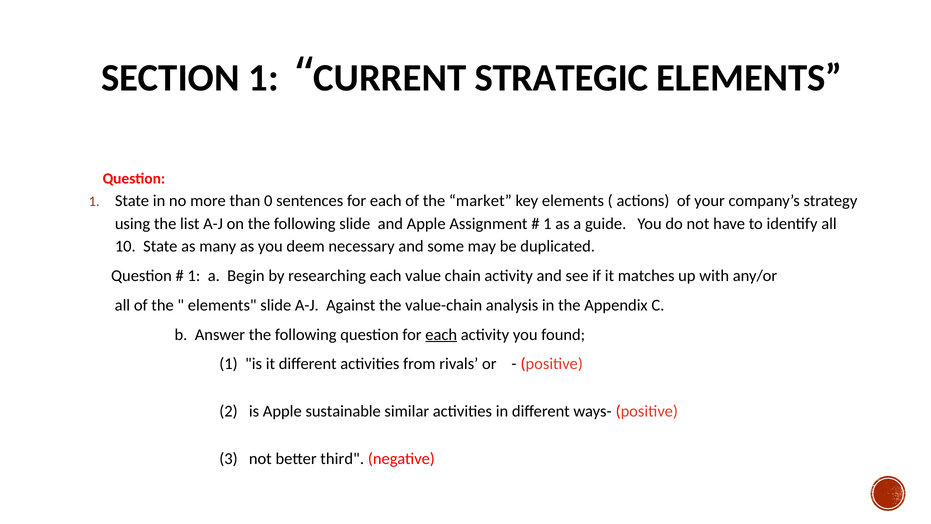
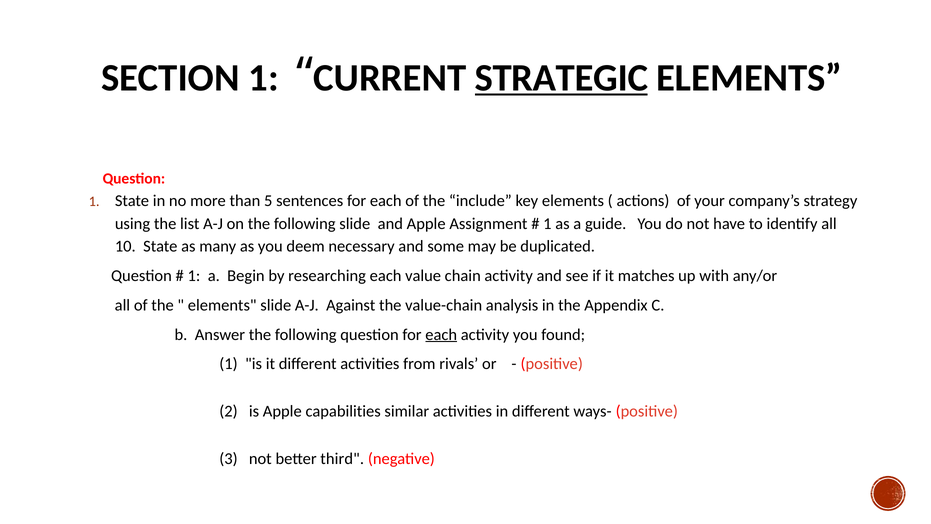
STRATEGIC underline: none -> present
0: 0 -> 5
market: market -> include
sustainable: sustainable -> capabilities
